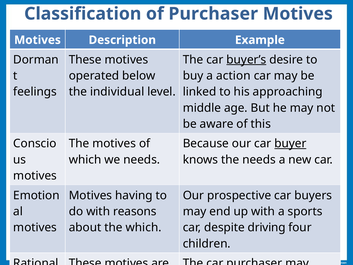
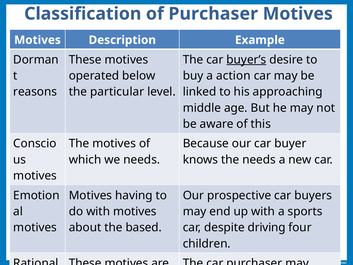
feelings at (35, 92): feelings -> reasons
the individual: individual -> particular
buyer underline: present -> none
with reasons: reasons -> motives
the which: which -> based
